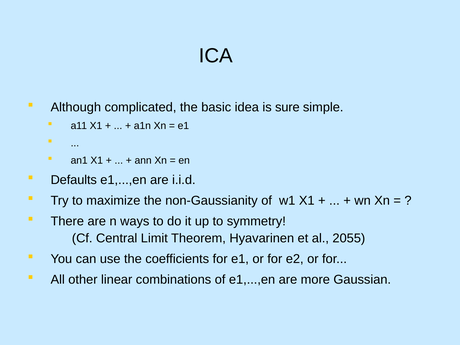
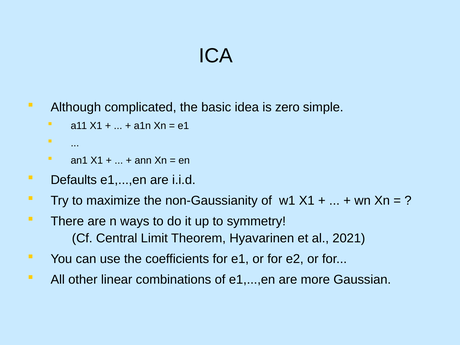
sure: sure -> zero
2055: 2055 -> 2021
